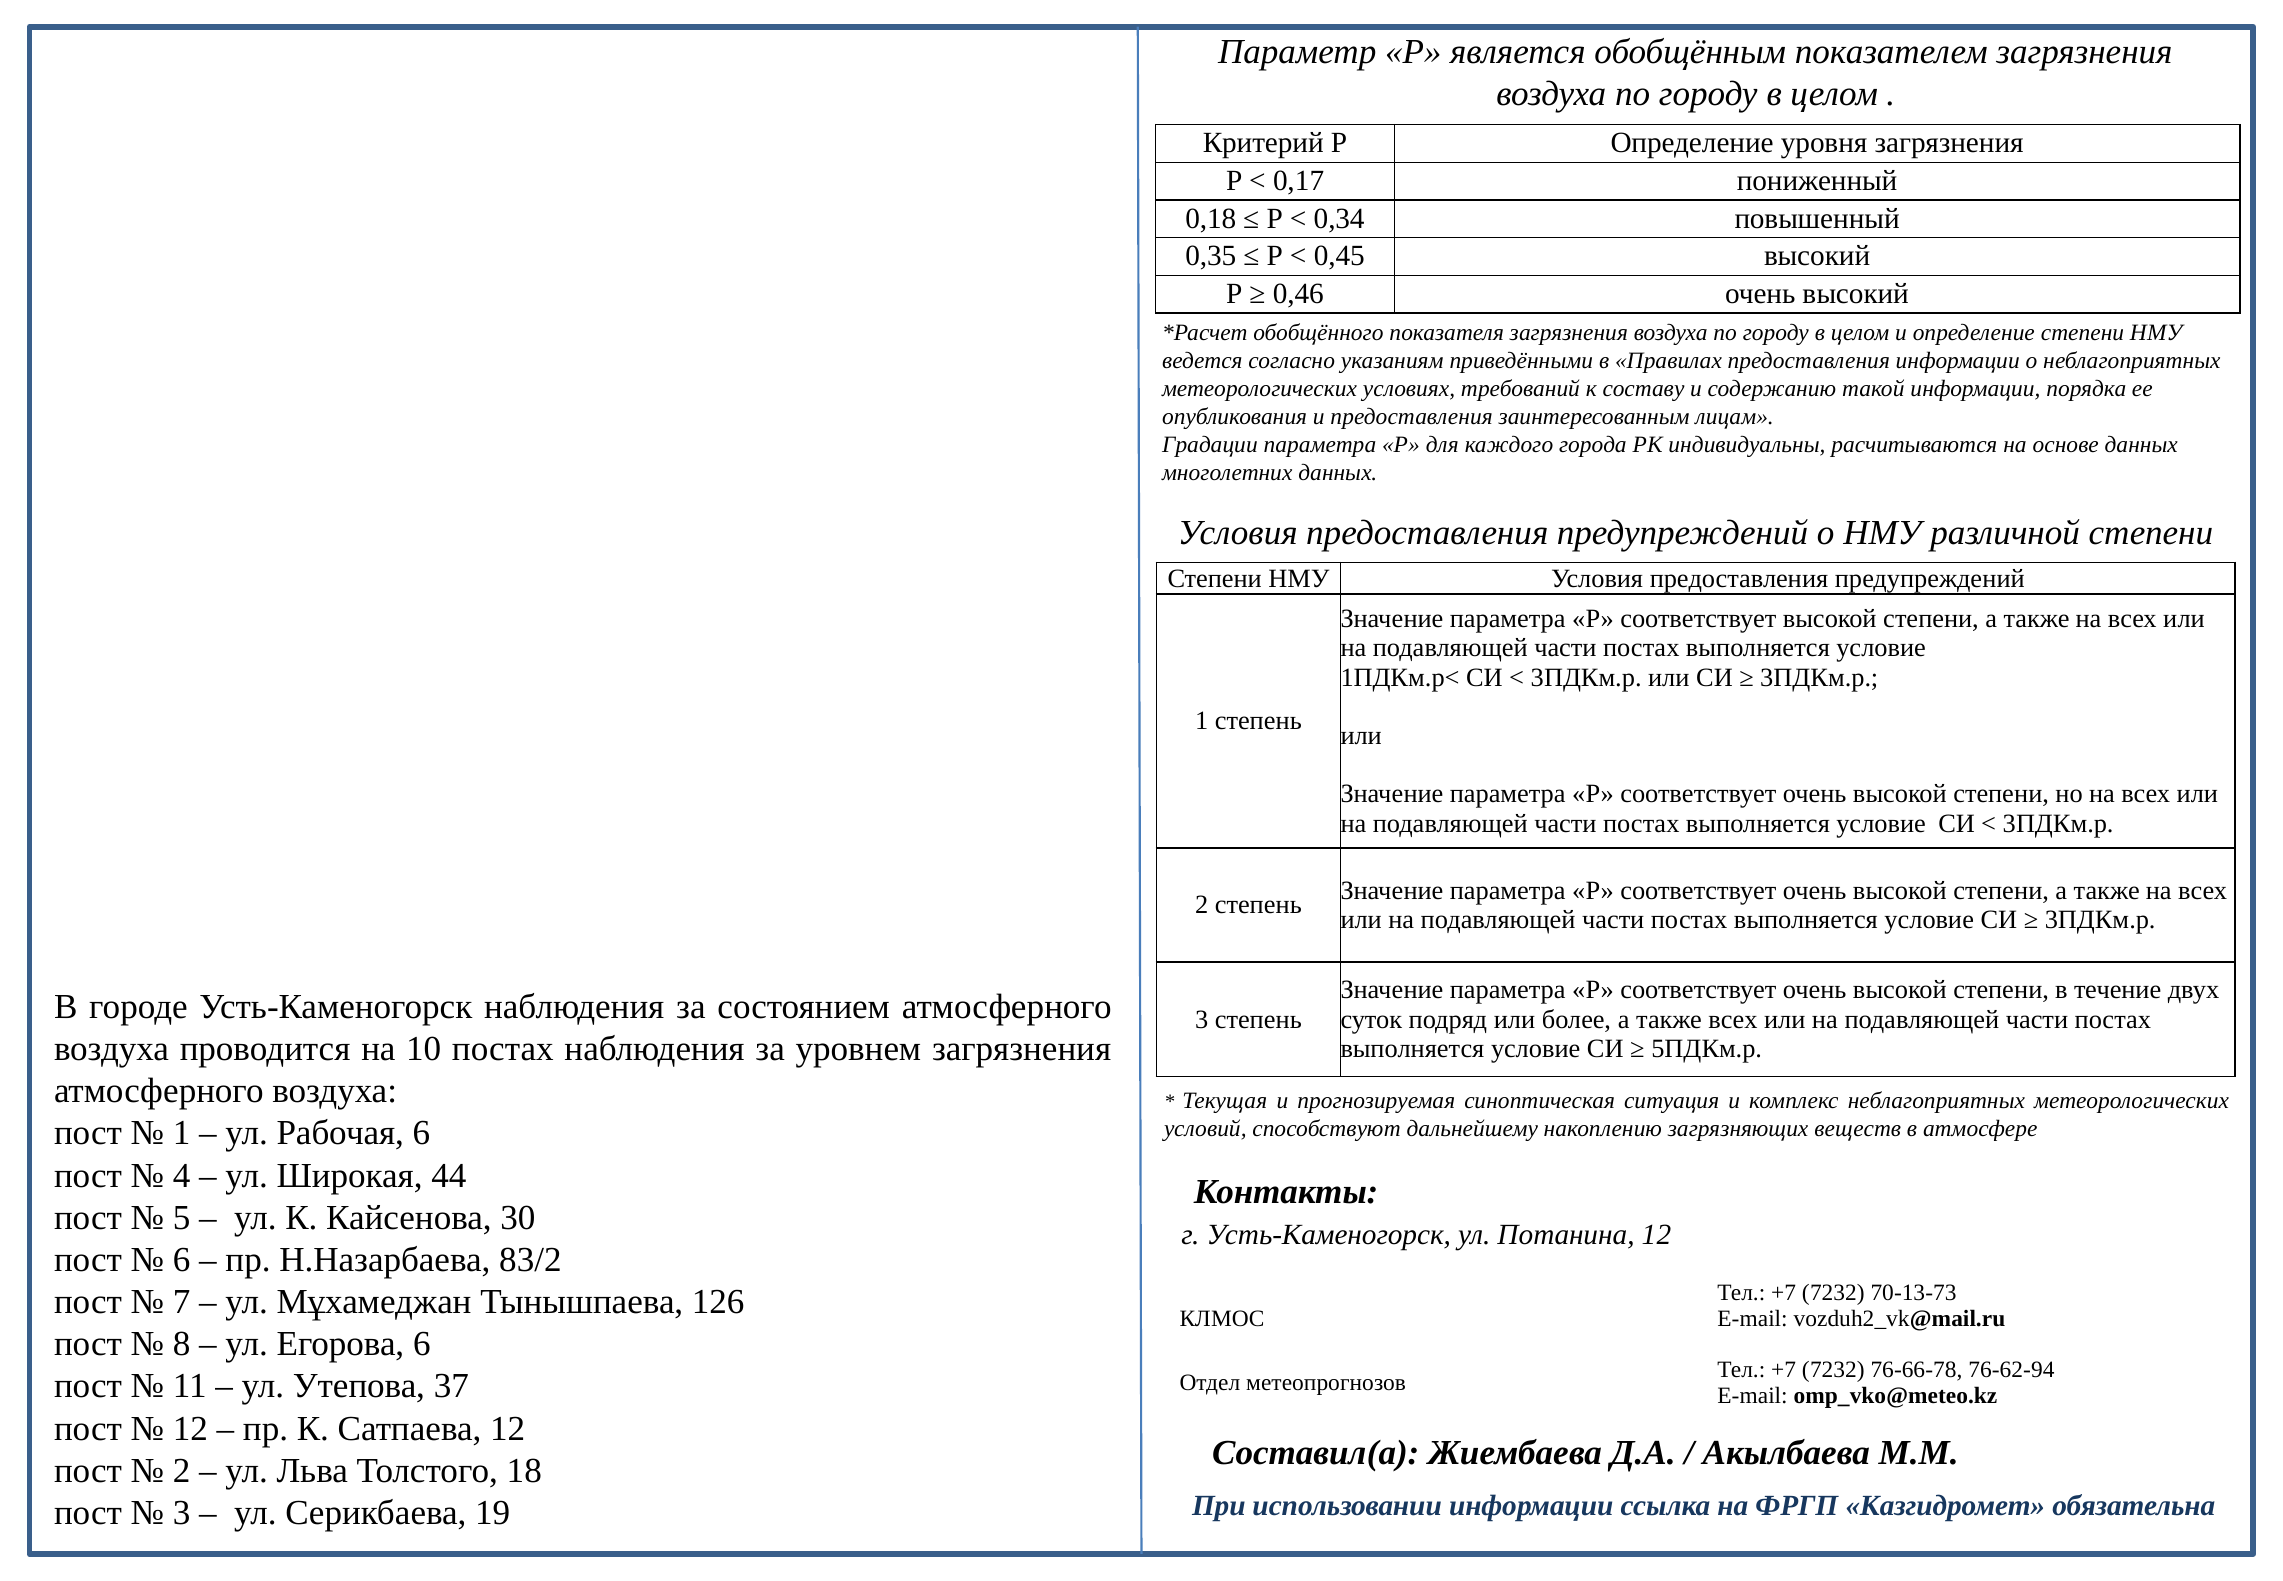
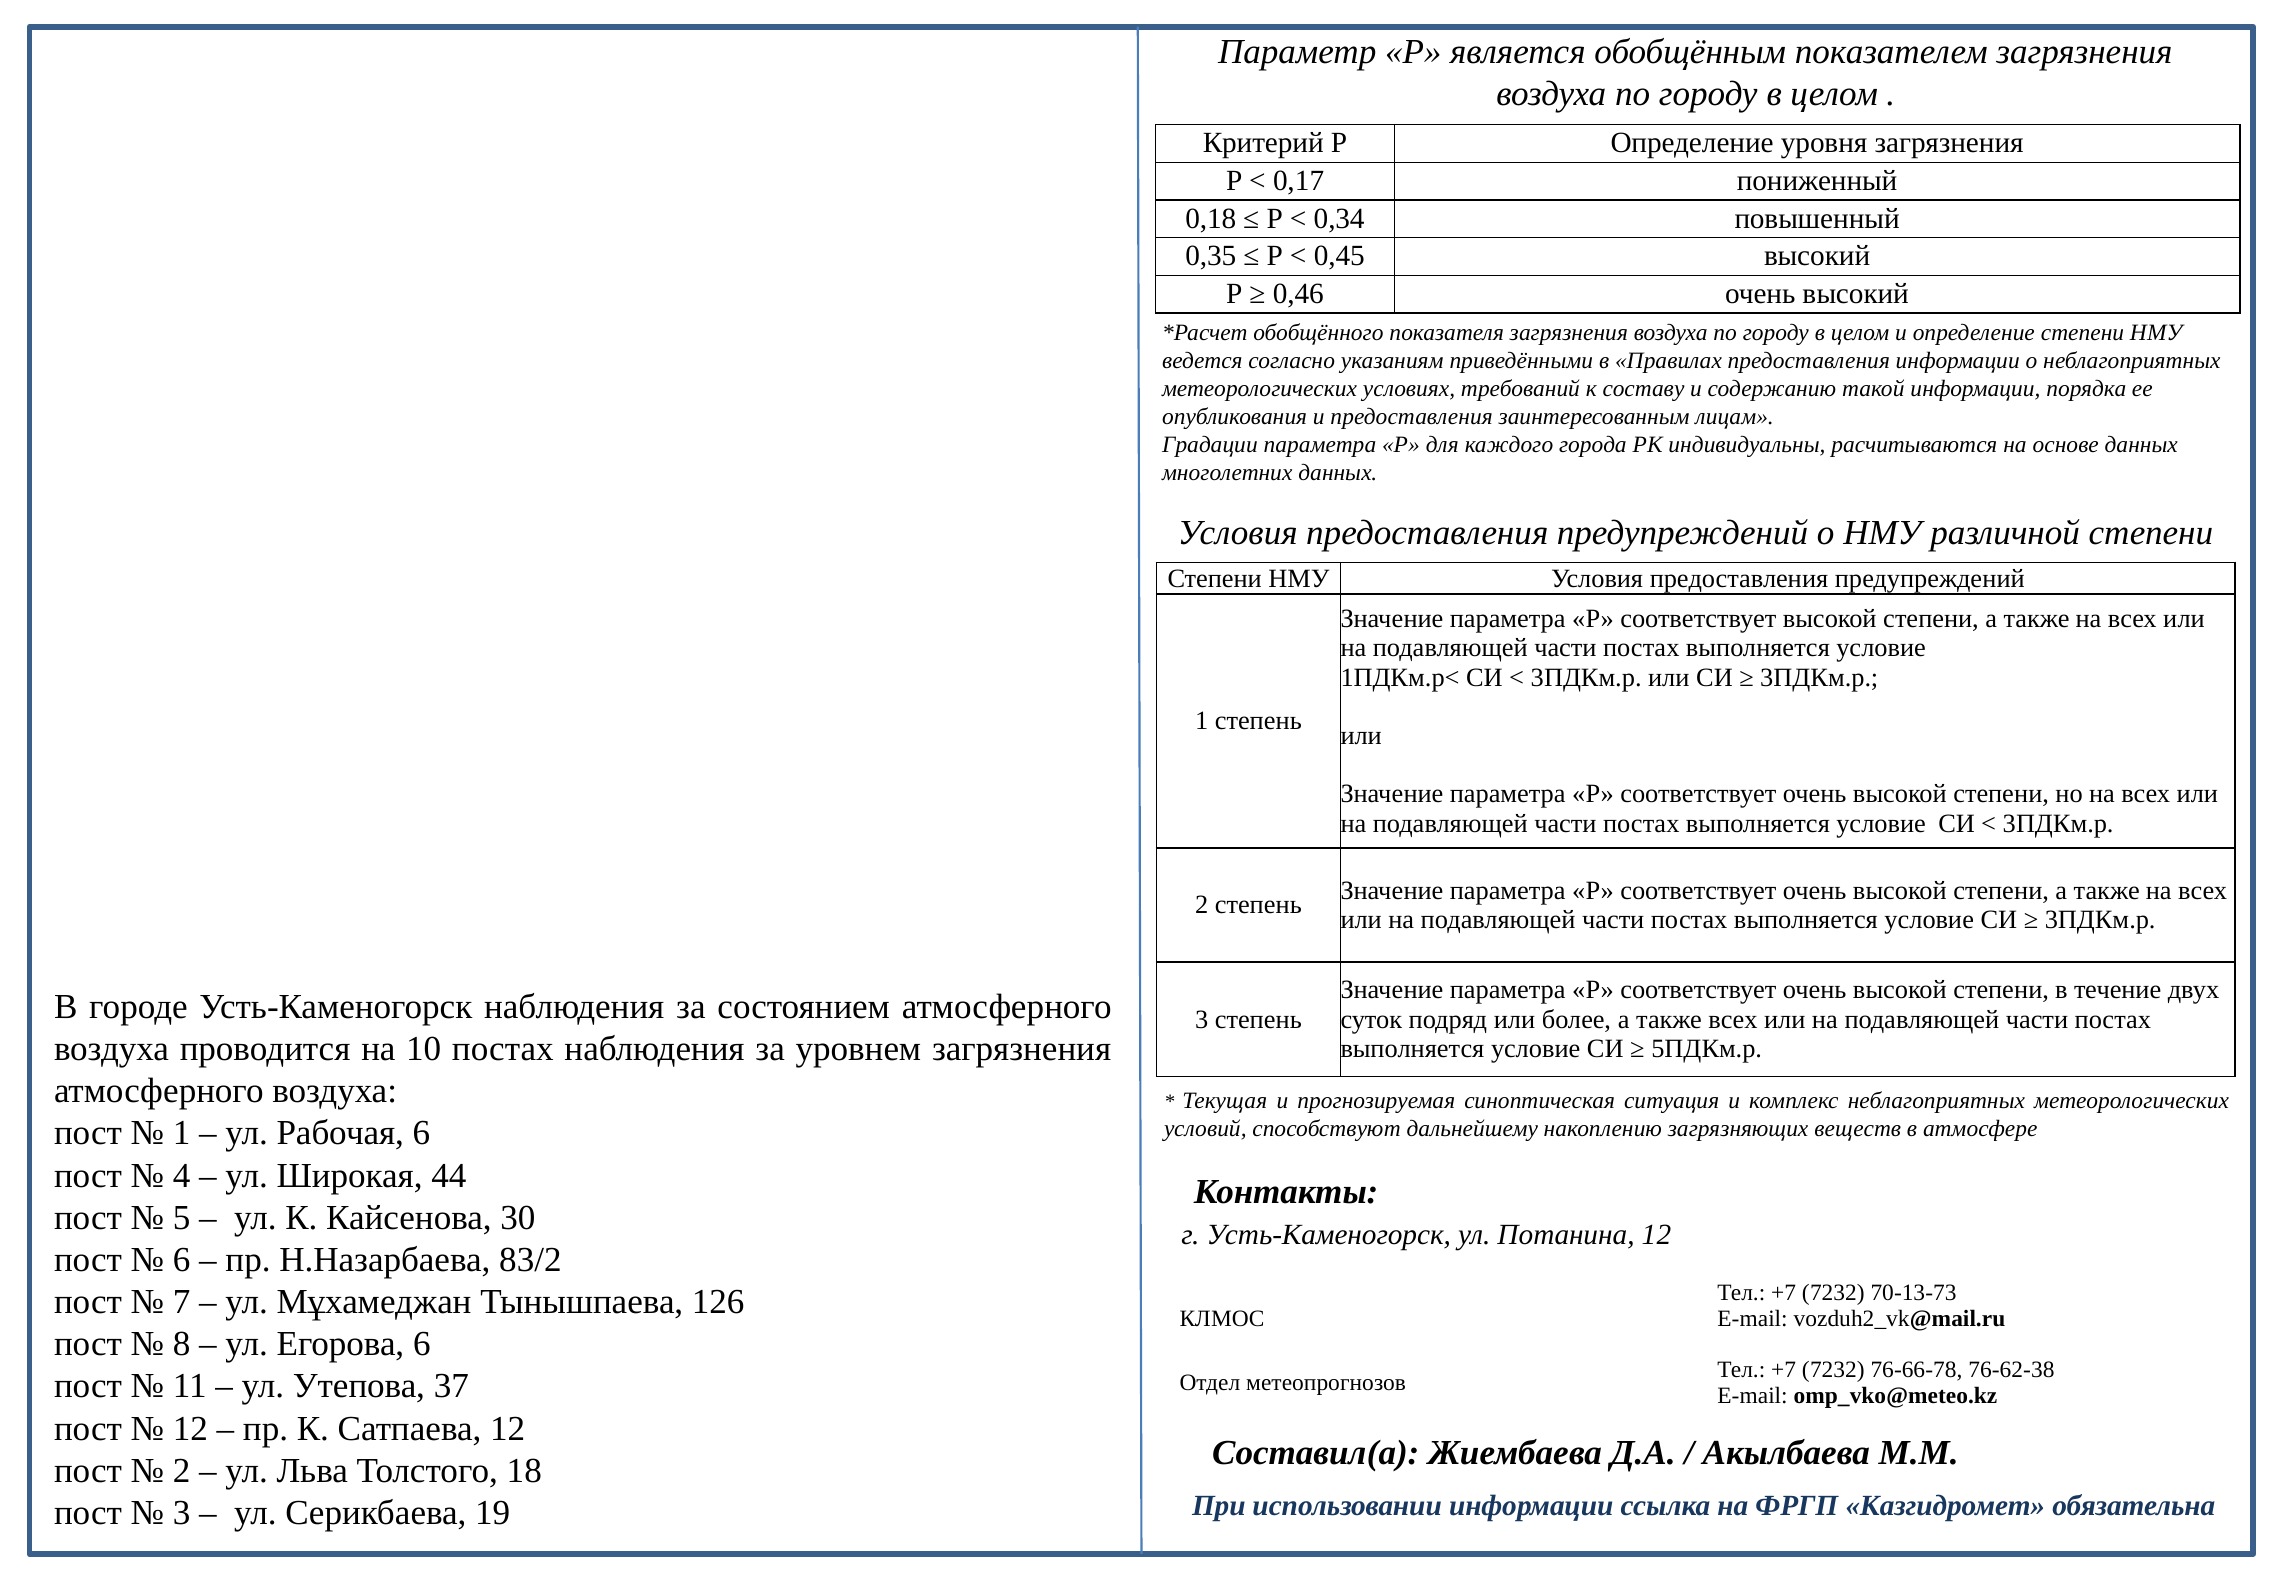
76-62-94: 76-62-94 -> 76-62-38
